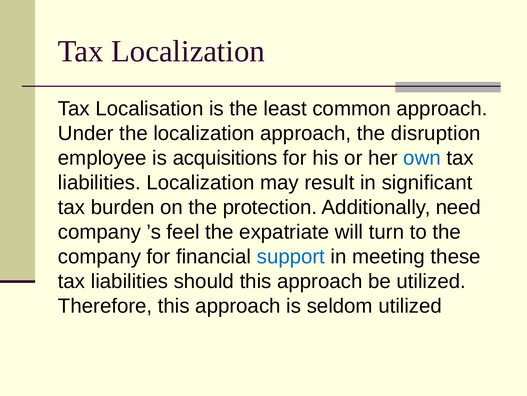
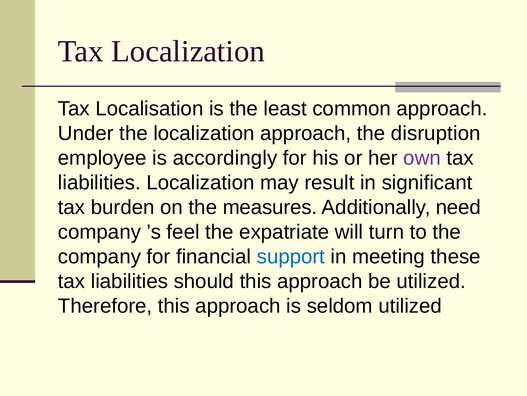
acquisitions: acquisitions -> accordingly
own colour: blue -> purple
protection: protection -> measures
